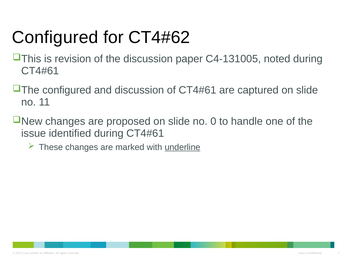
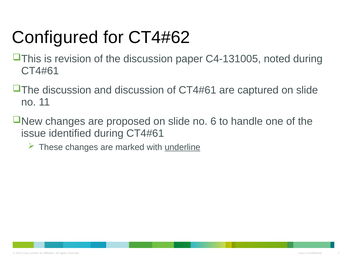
configured at (67, 90): configured -> discussion
0: 0 -> 6
